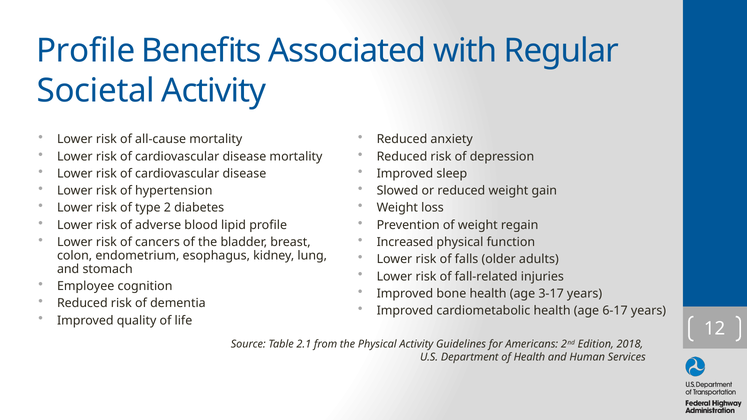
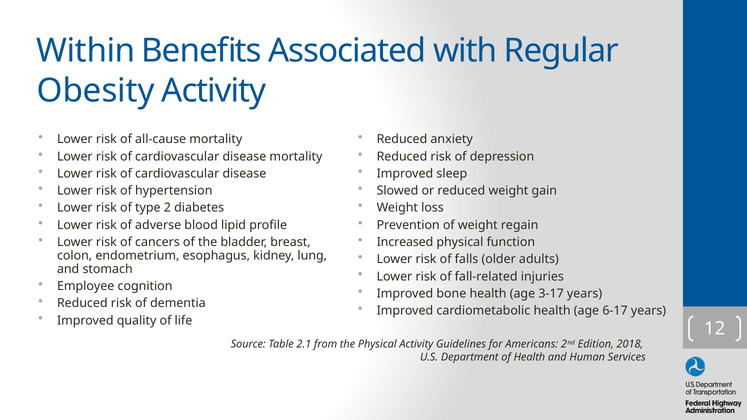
Profile at (86, 51): Profile -> Within
Societal: Societal -> Obesity
